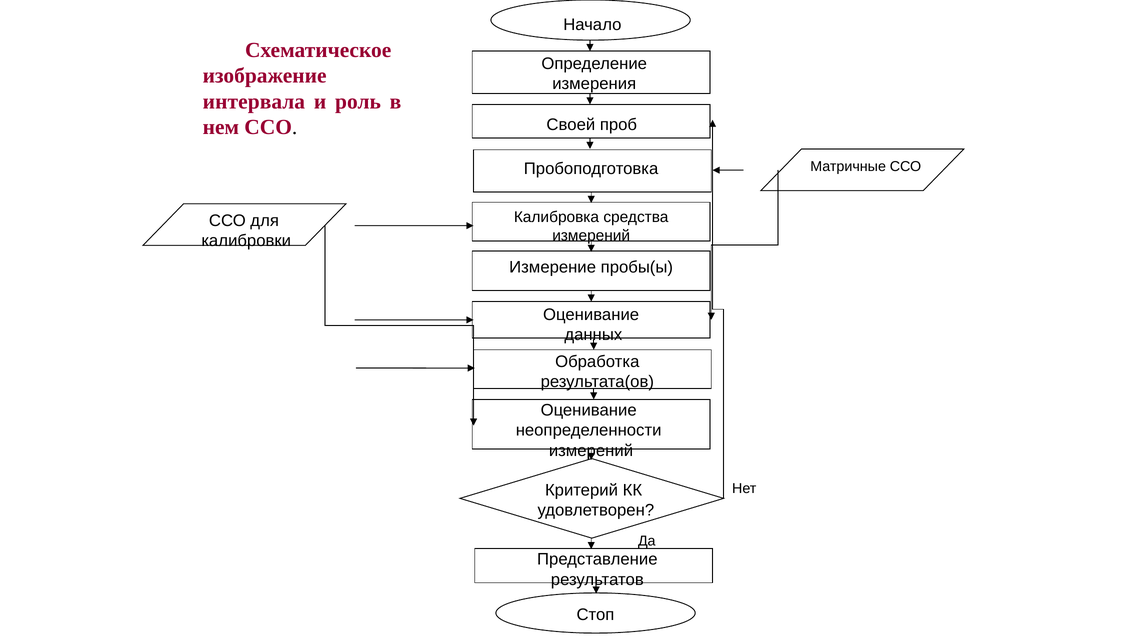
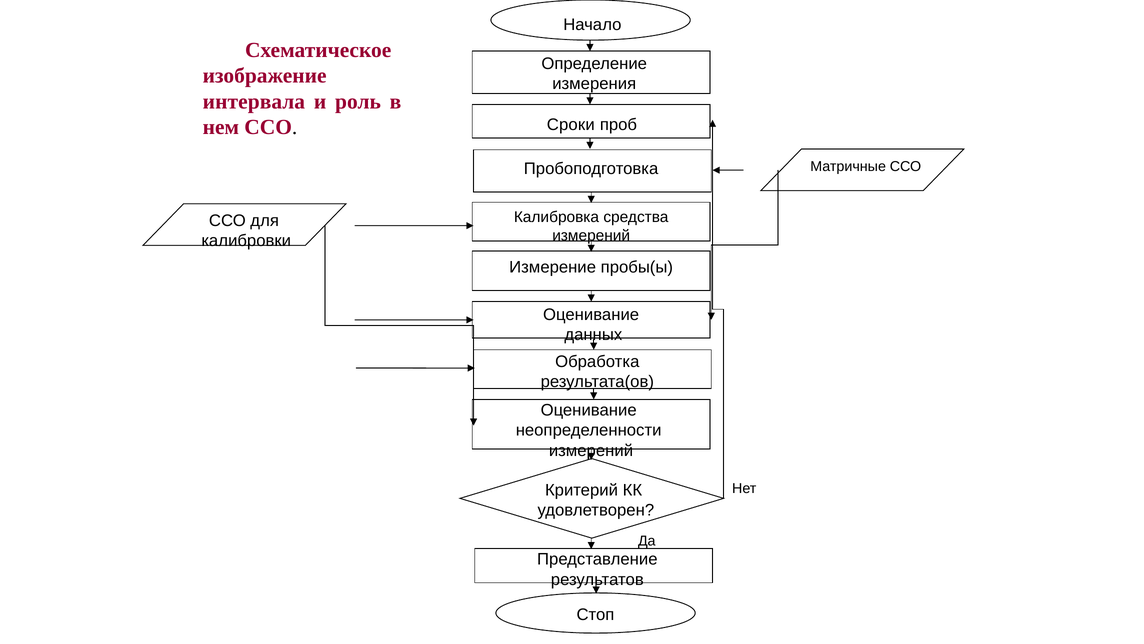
Своей: Своей -> Сроки
